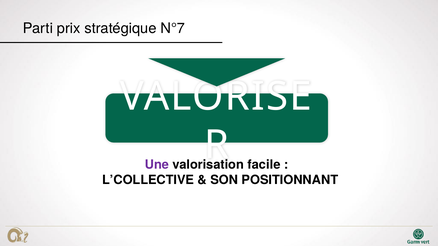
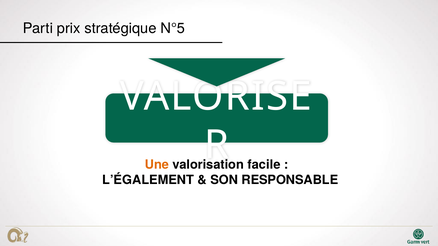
N°7: N°7 -> N°5
Une colour: purple -> orange
L’COLLECTIVE: L’COLLECTIVE -> L’ÉGALEMENT
POSITIONNANT: POSITIONNANT -> RESPONSABLE
